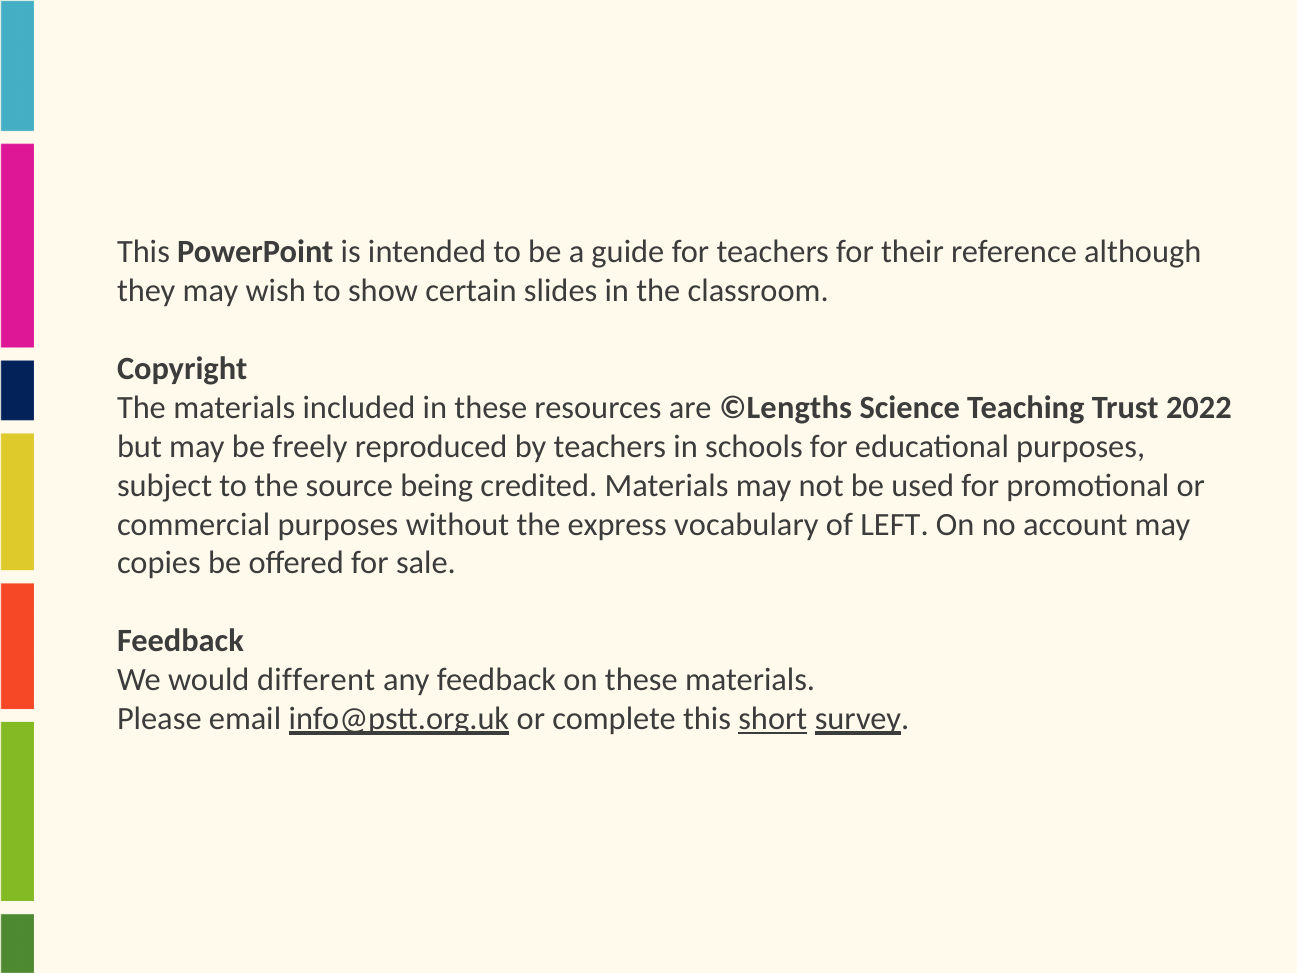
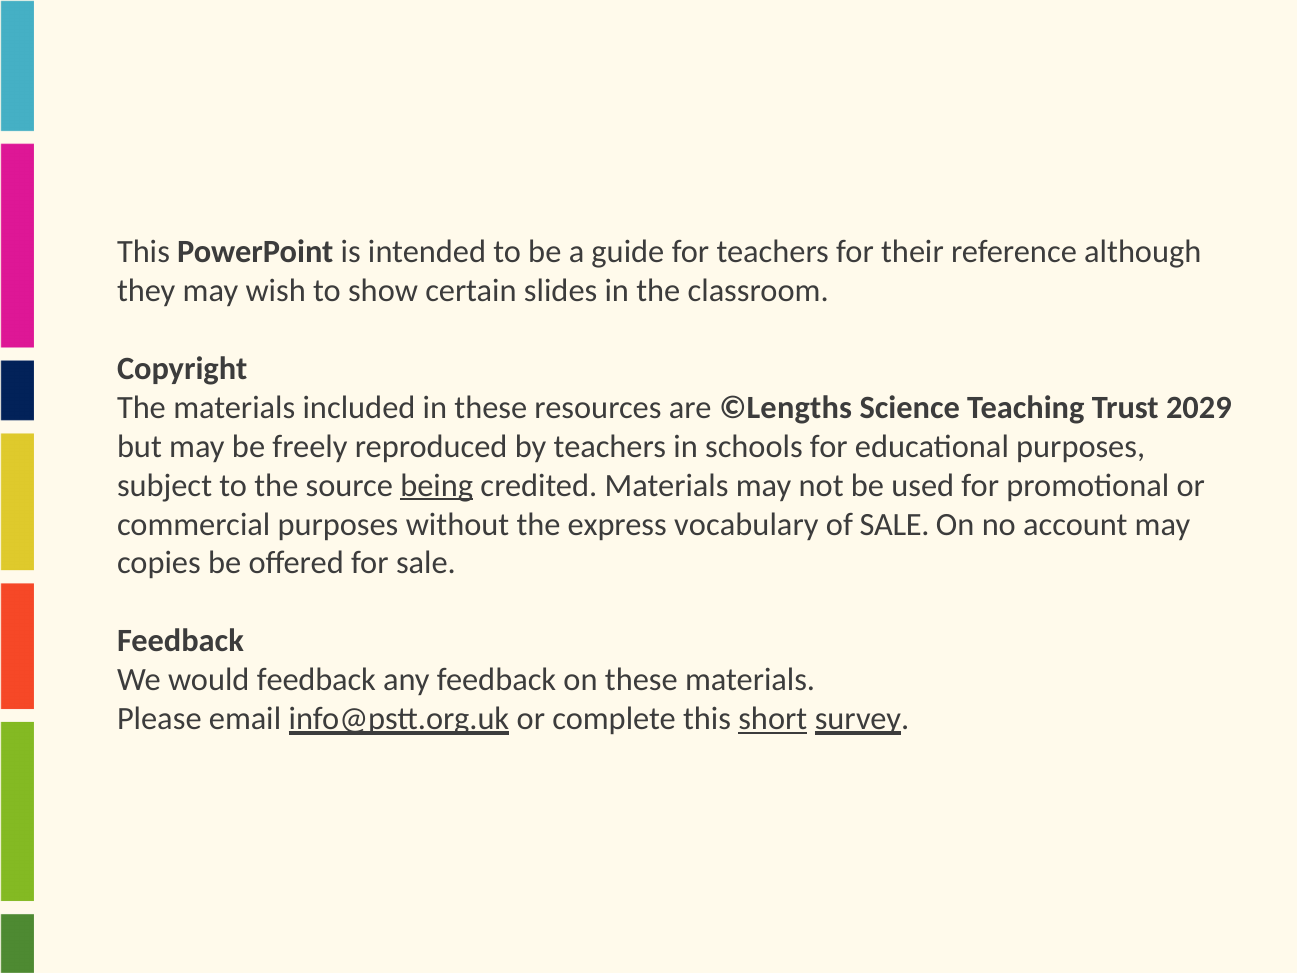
2022: 2022 -> 2029
being underline: none -> present
of LEFT: LEFT -> SALE
would different: different -> feedback
